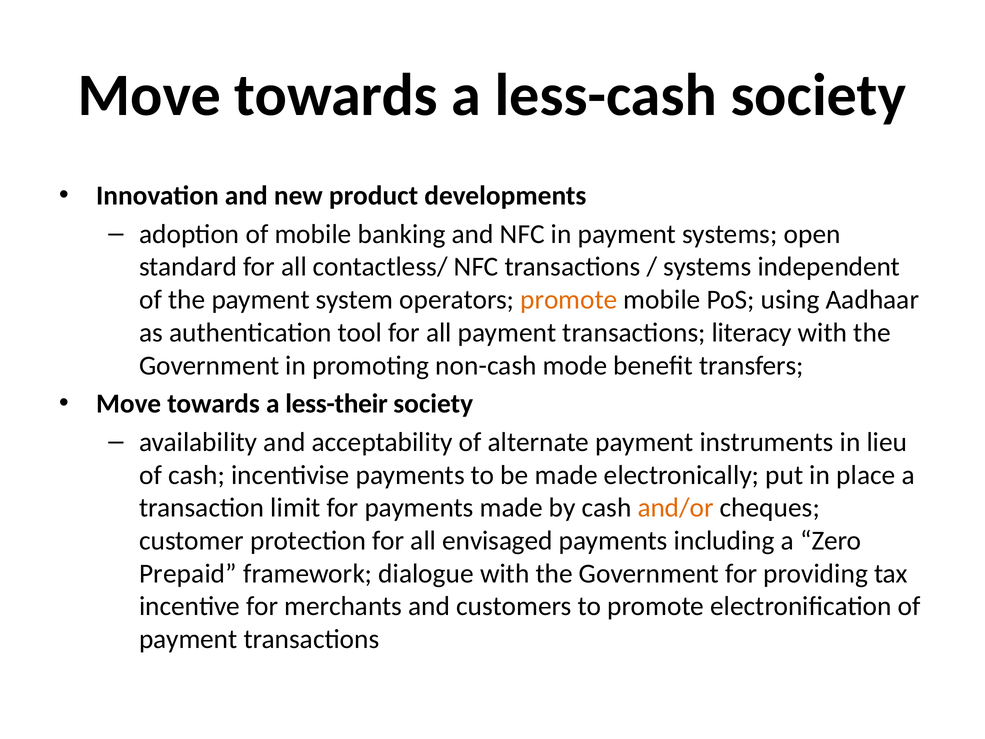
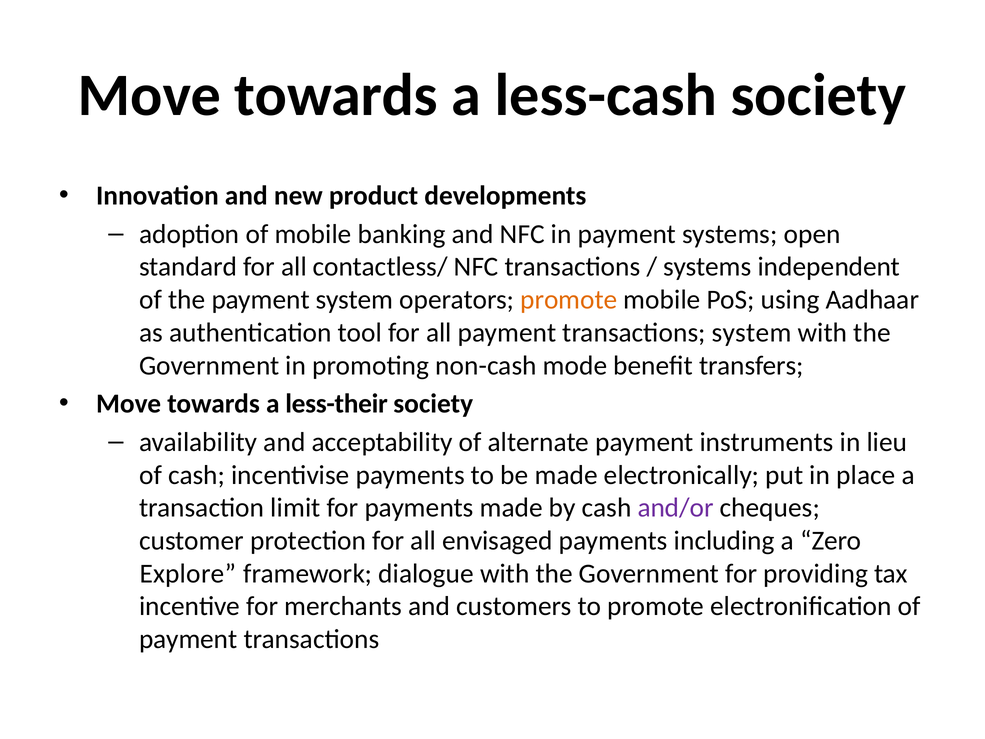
transactions literacy: literacy -> system
and/or colour: orange -> purple
Prepaid: Prepaid -> Explore
